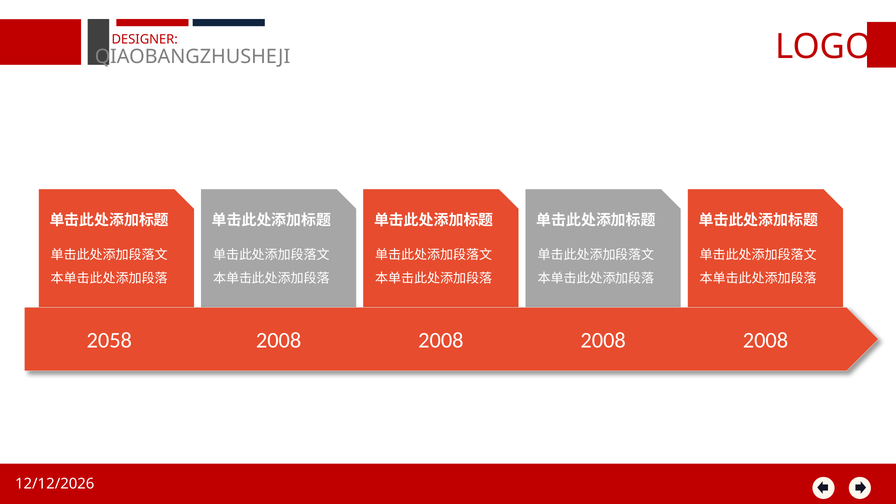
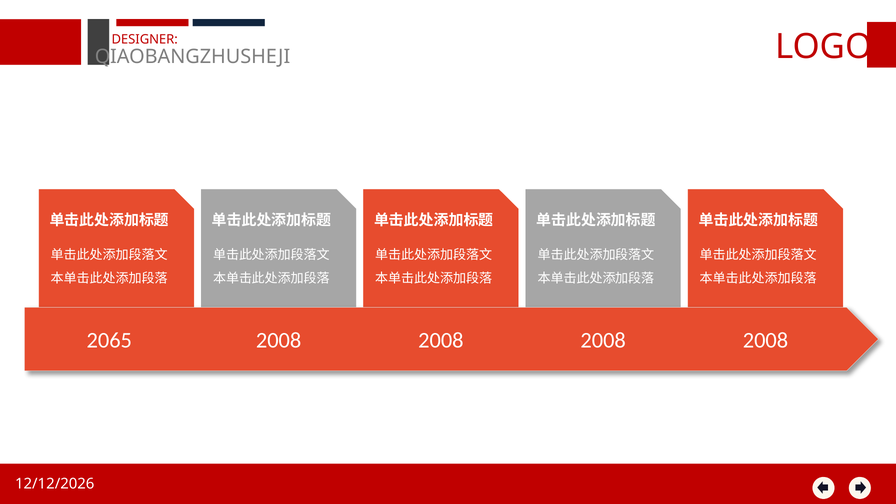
2058: 2058 -> 2065
